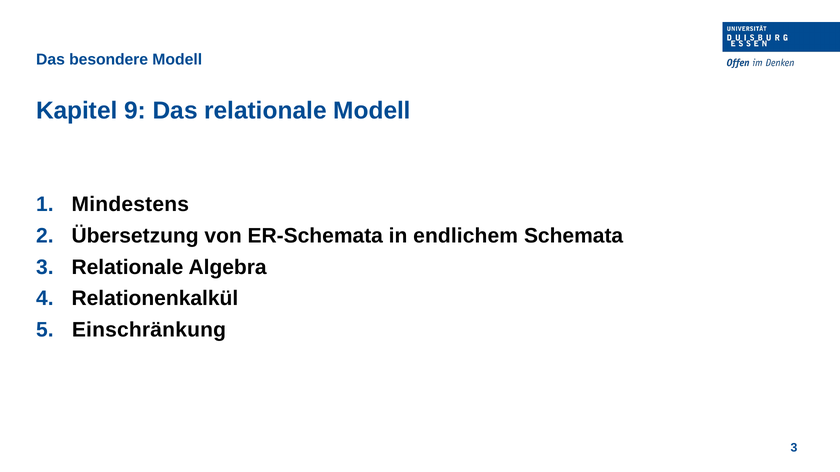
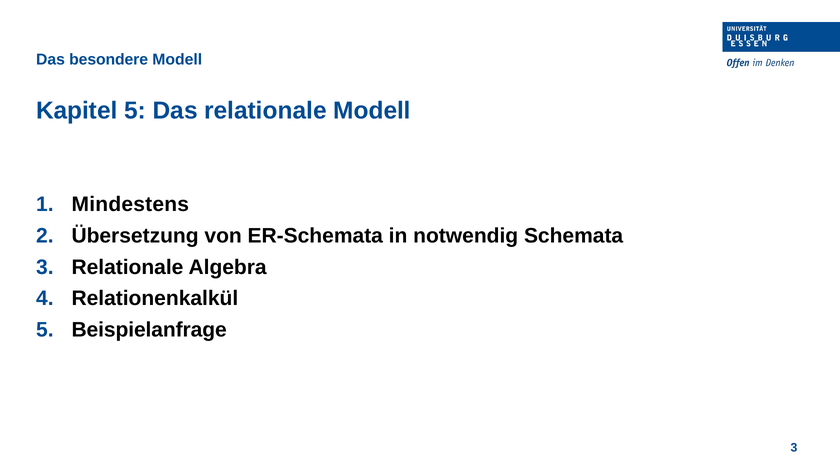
Kapitel 9: 9 -> 5
endlichem: endlichem -> notwendig
Einschränkung: Einschränkung -> Beispielanfrage
